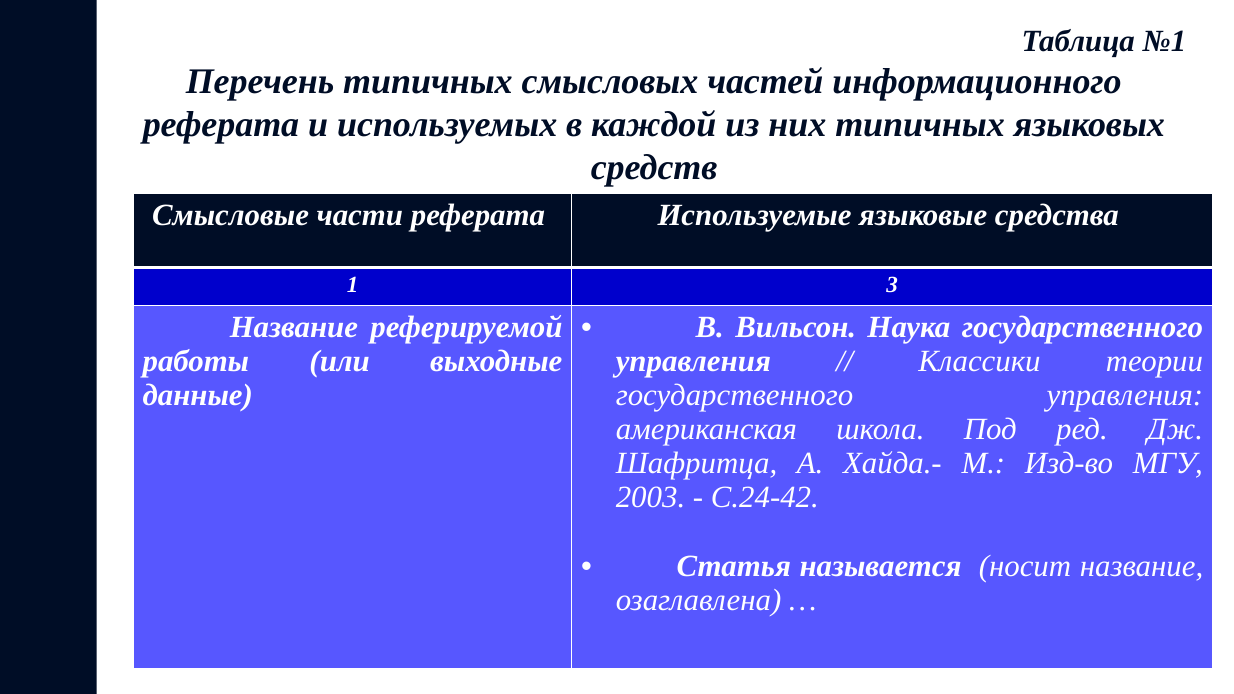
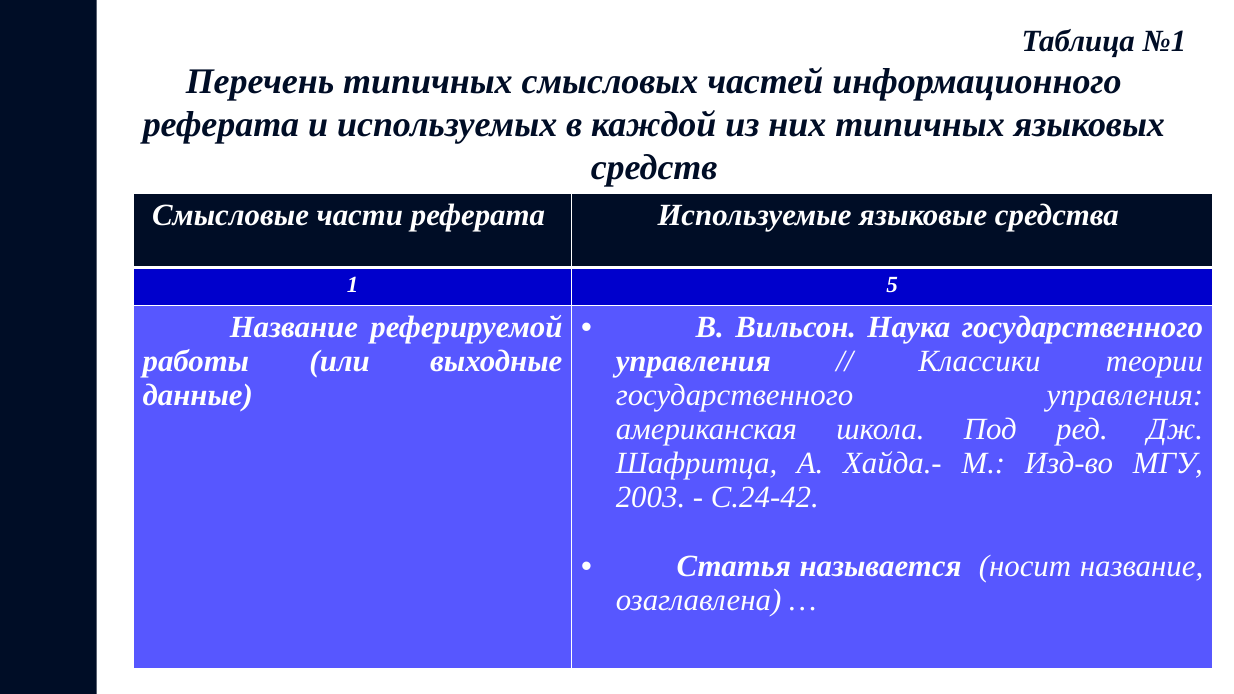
3: 3 -> 5
